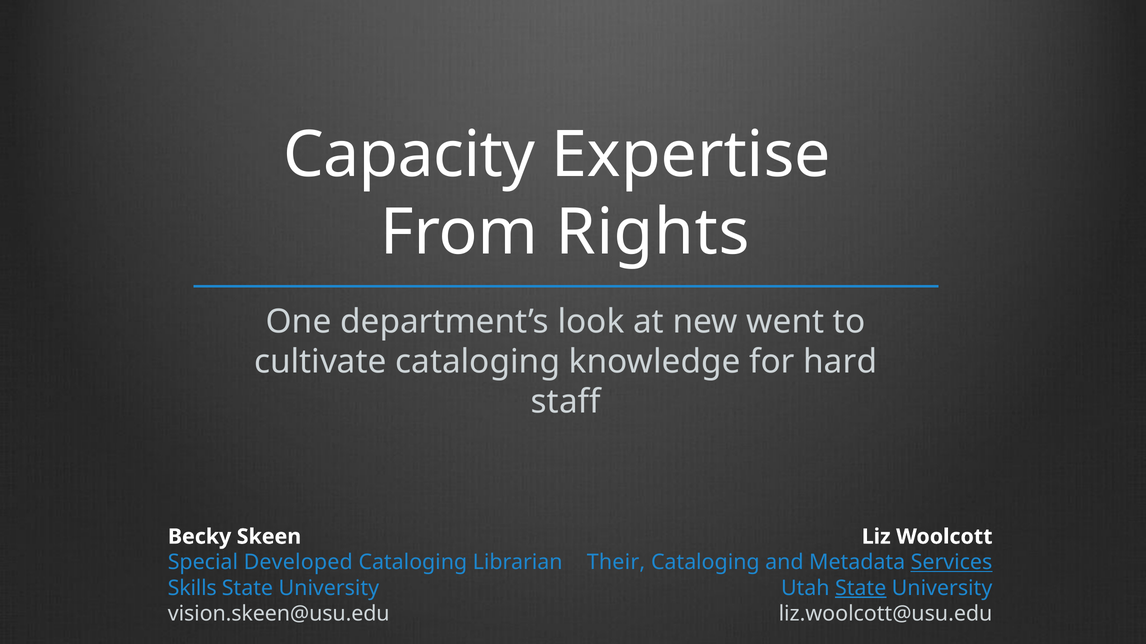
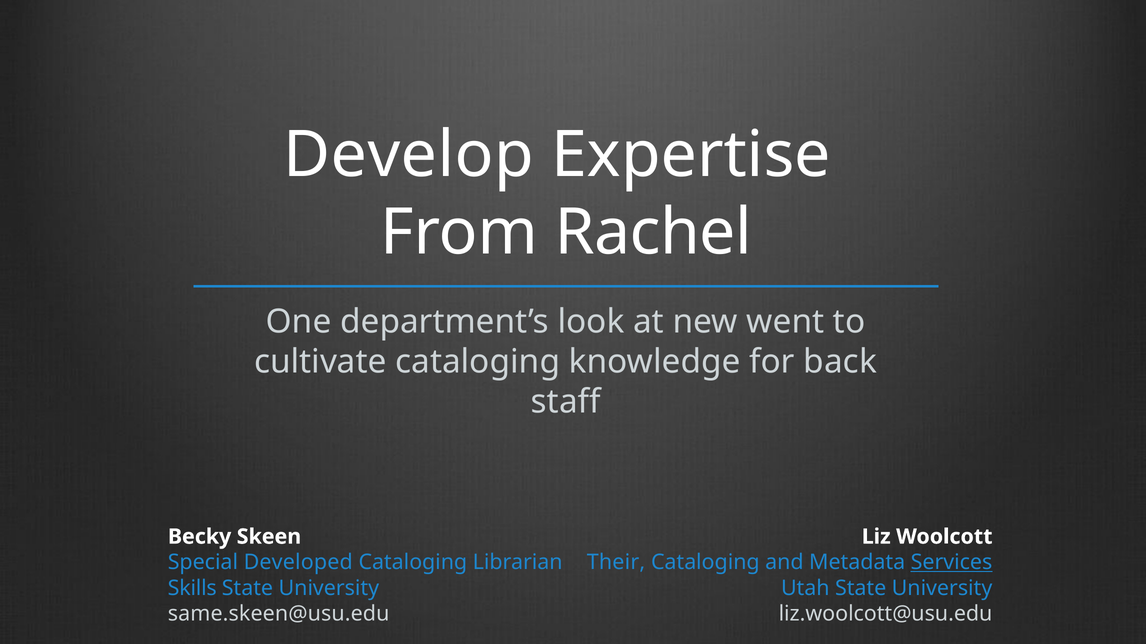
Capacity: Capacity -> Develop
Rights: Rights -> Rachel
hard: hard -> back
State at (861, 589) underline: present -> none
vision.skeen@usu.edu: vision.skeen@usu.edu -> same.skeen@usu.edu
